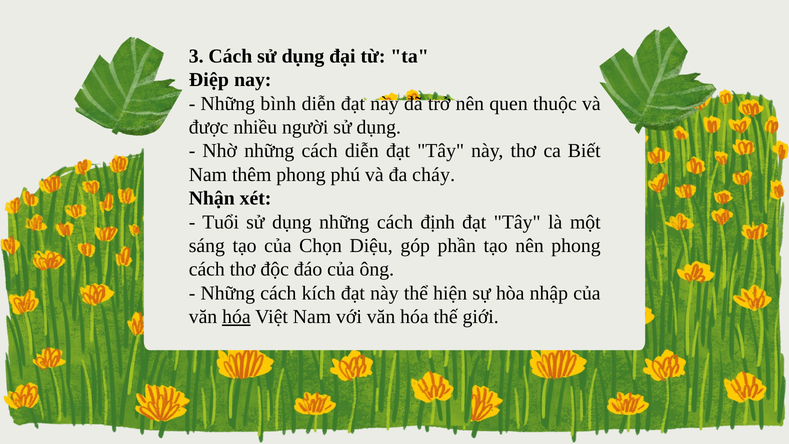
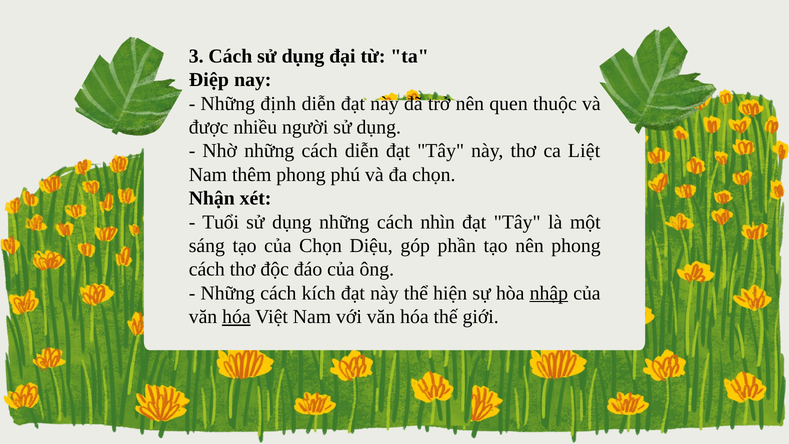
bình: bình -> định
Biết: Biết -> Liệt
đa cháy: cháy -> chọn
định: định -> nhìn
nhập underline: none -> present
